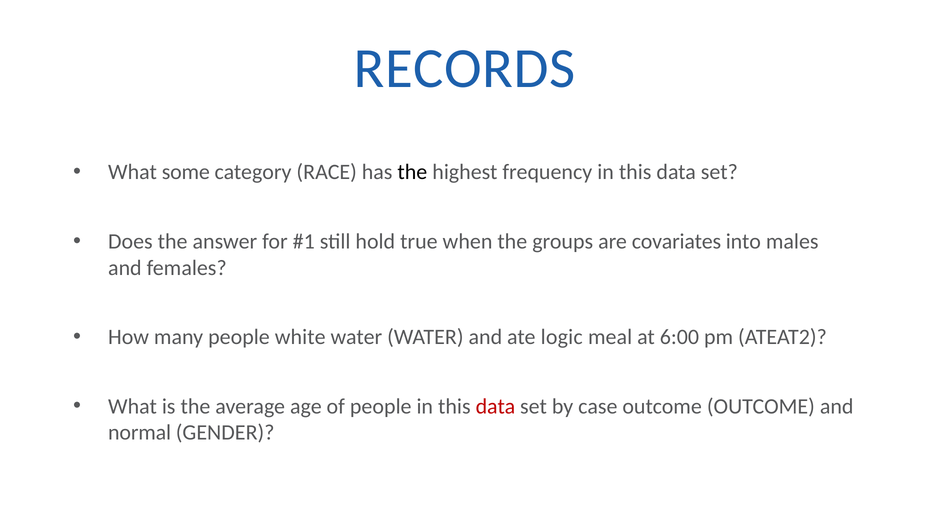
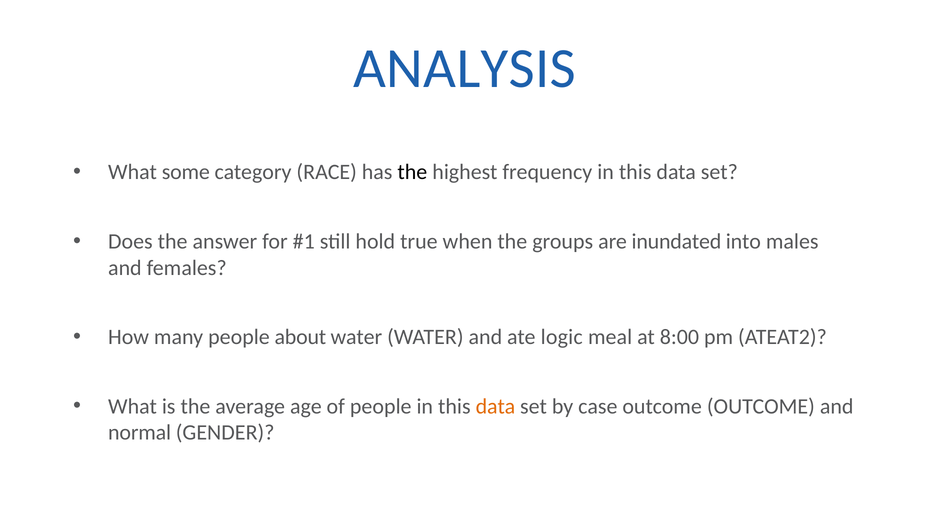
RECORDS: RECORDS -> ANALYSIS
covariates: covariates -> inundated
white: white -> about
6:00: 6:00 -> 8:00
data at (495, 406) colour: red -> orange
